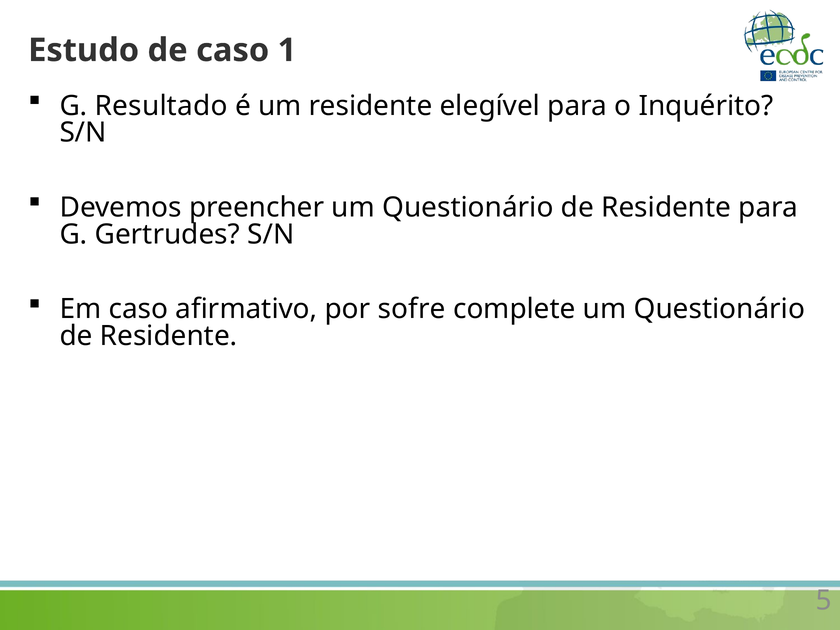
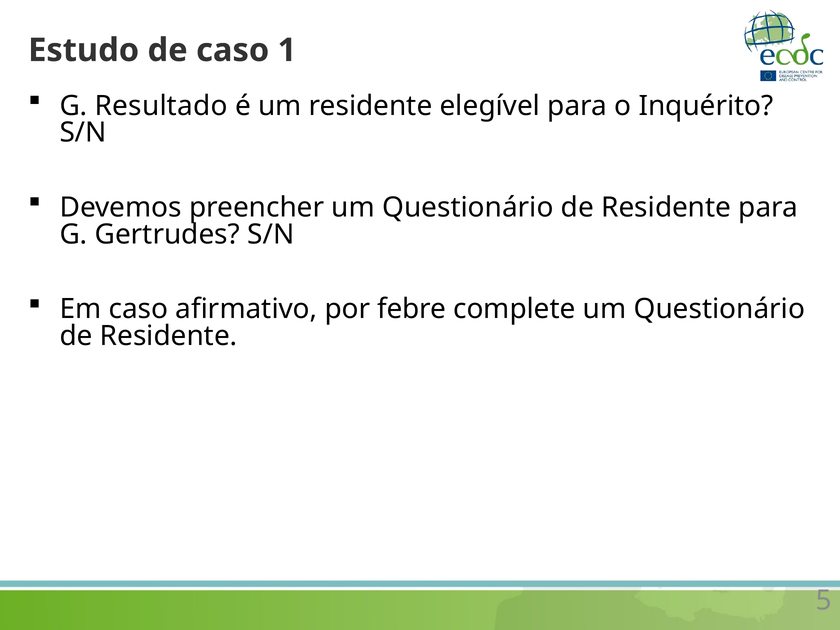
sofre: sofre -> febre
